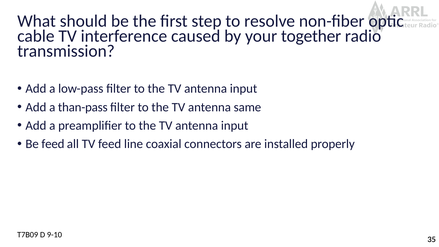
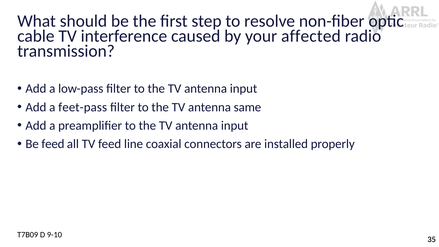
together: together -> affected
than-pass: than-pass -> feet-pass
